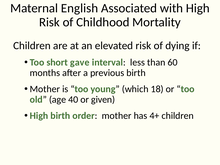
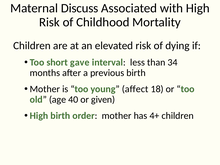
English: English -> Discuss
60: 60 -> 34
which: which -> affect
